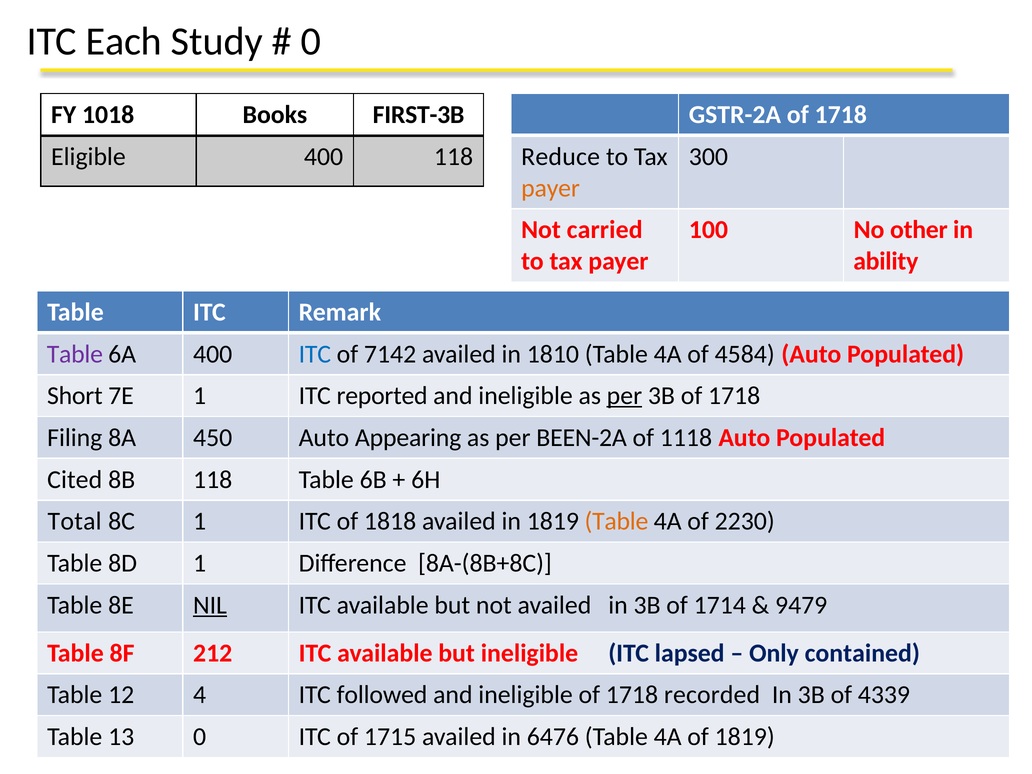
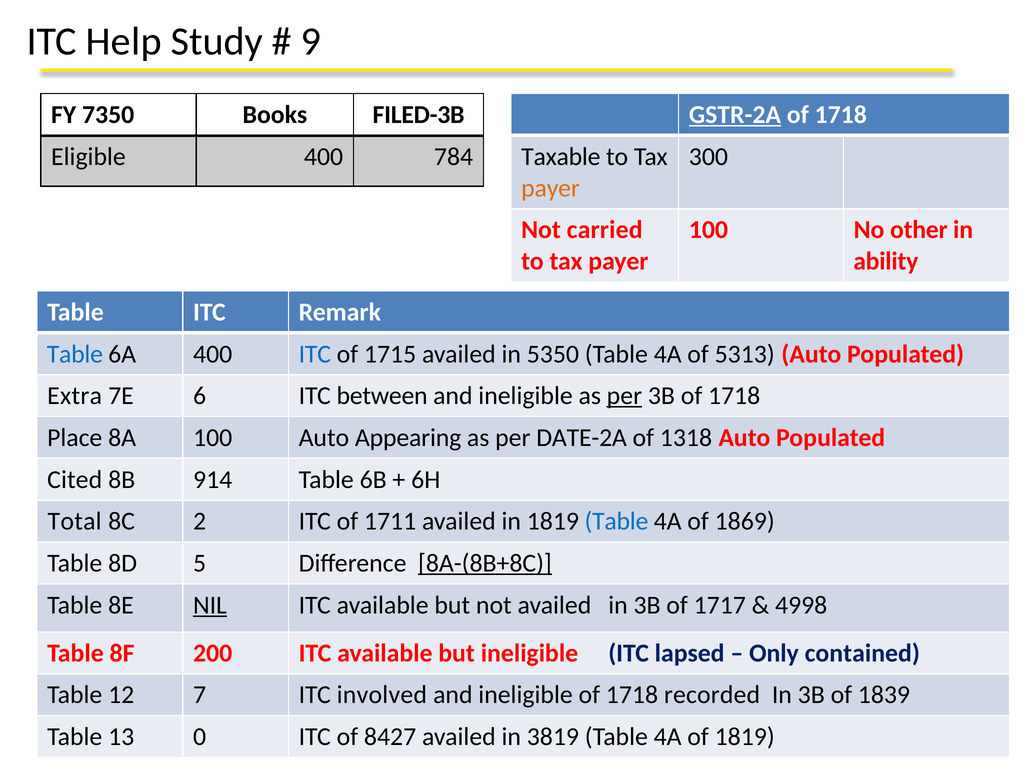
Each: Each -> Help
0 at (311, 41): 0 -> 9
1018: 1018 -> 7350
FIRST-3B: FIRST-3B -> FILED-3B
GSTR-2A underline: none -> present
Reduce: Reduce -> Taxable
400 118: 118 -> 784
Table at (75, 354) colour: purple -> blue
7142: 7142 -> 1715
1810: 1810 -> 5350
4584: 4584 -> 5313
Short: Short -> Extra
7E 1: 1 -> 6
reported: reported -> between
Filing: Filing -> Place
8A 450: 450 -> 100
BEEN-2A: BEEN-2A -> DATE-2A
1118: 1118 -> 1318
8B 118: 118 -> 914
8C 1: 1 -> 2
1818: 1818 -> 1711
Table at (616, 521) colour: orange -> blue
2230: 2230 -> 1869
8D 1: 1 -> 5
8A-(8B+8C underline: none -> present
1714: 1714 -> 1717
9479: 9479 -> 4998
212: 212 -> 200
4: 4 -> 7
followed: followed -> involved
4339: 4339 -> 1839
1715: 1715 -> 8427
6476: 6476 -> 3819
